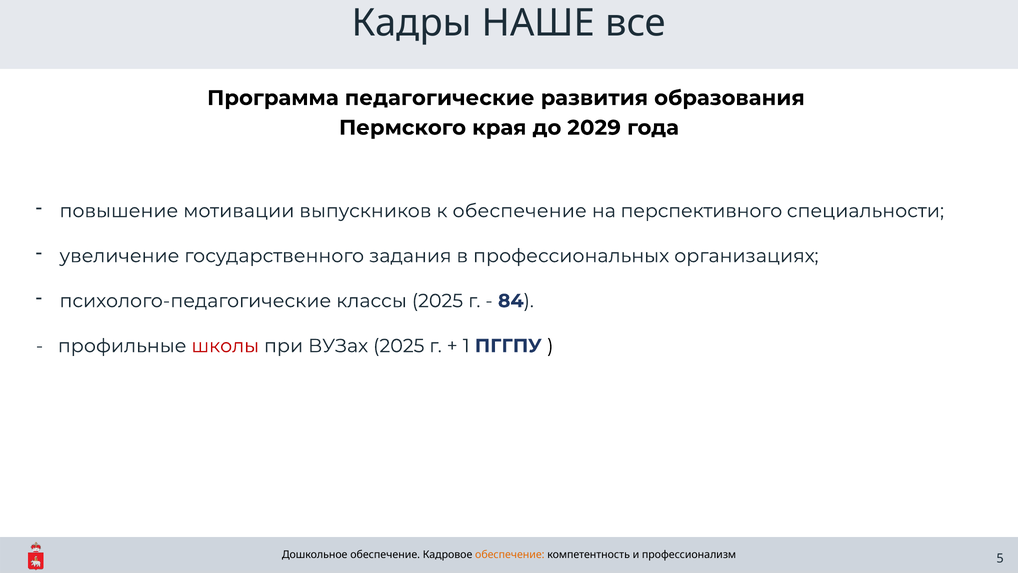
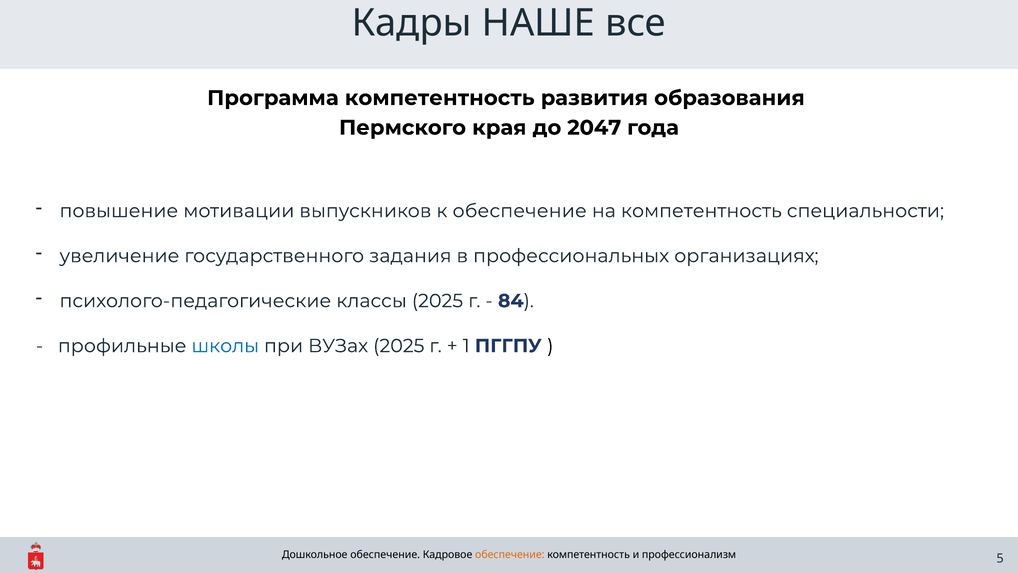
Программа педагогические: педагогические -> компетентность
2029: 2029 -> 2047
на перспективного: перспективного -> компетентность
школы colour: red -> blue
